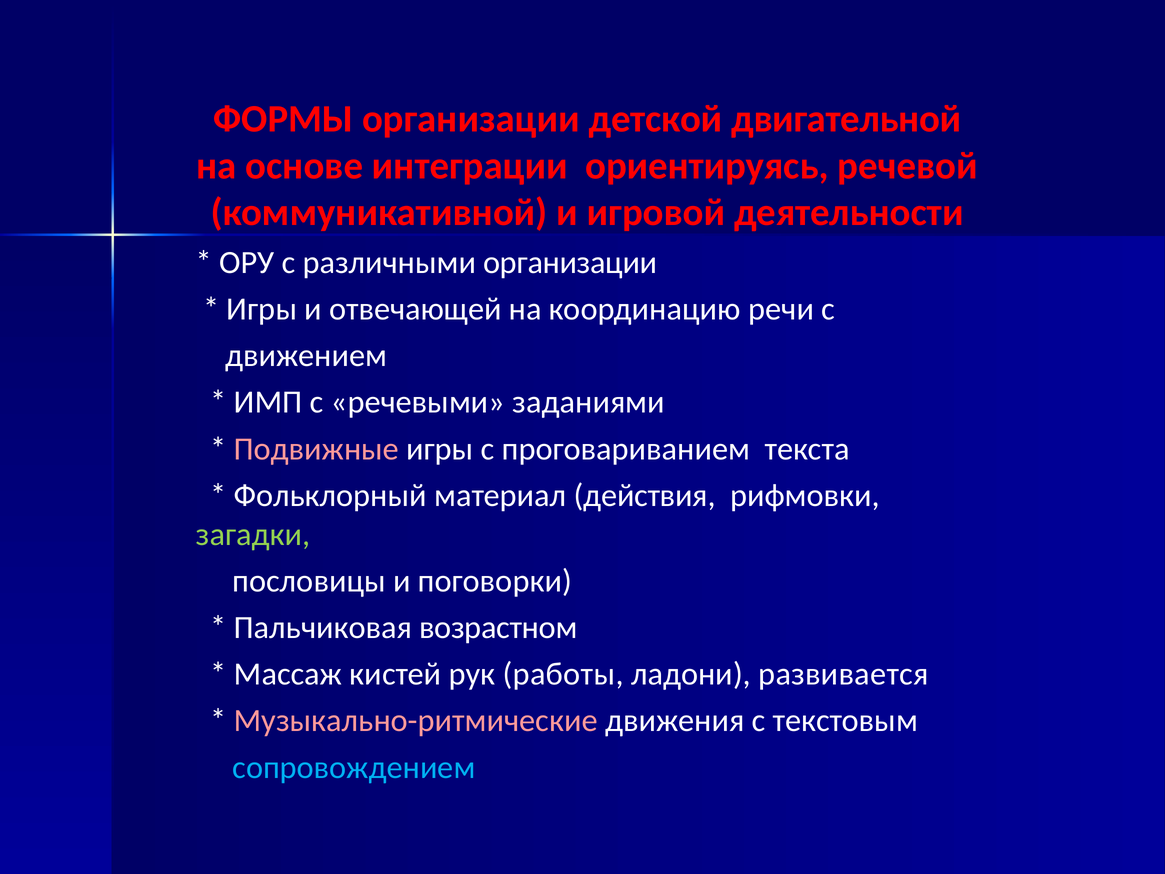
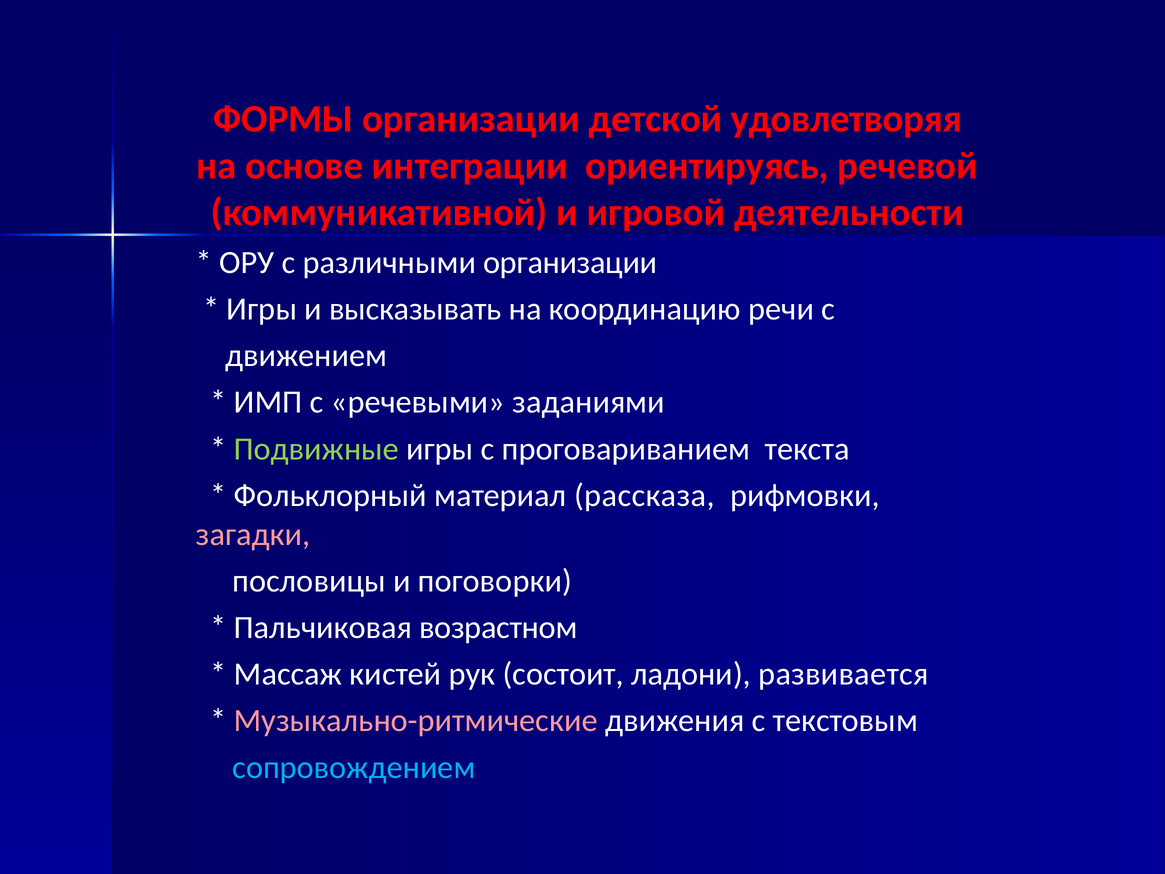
двигательной: двигательной -> удовлетворяя
отвечающей: отвечающей -> высказывать
Подвижные colour: pink -> light green
действия: действия -> рассказа
загадки colour: light green -> pink
работы: работы -> состоит
